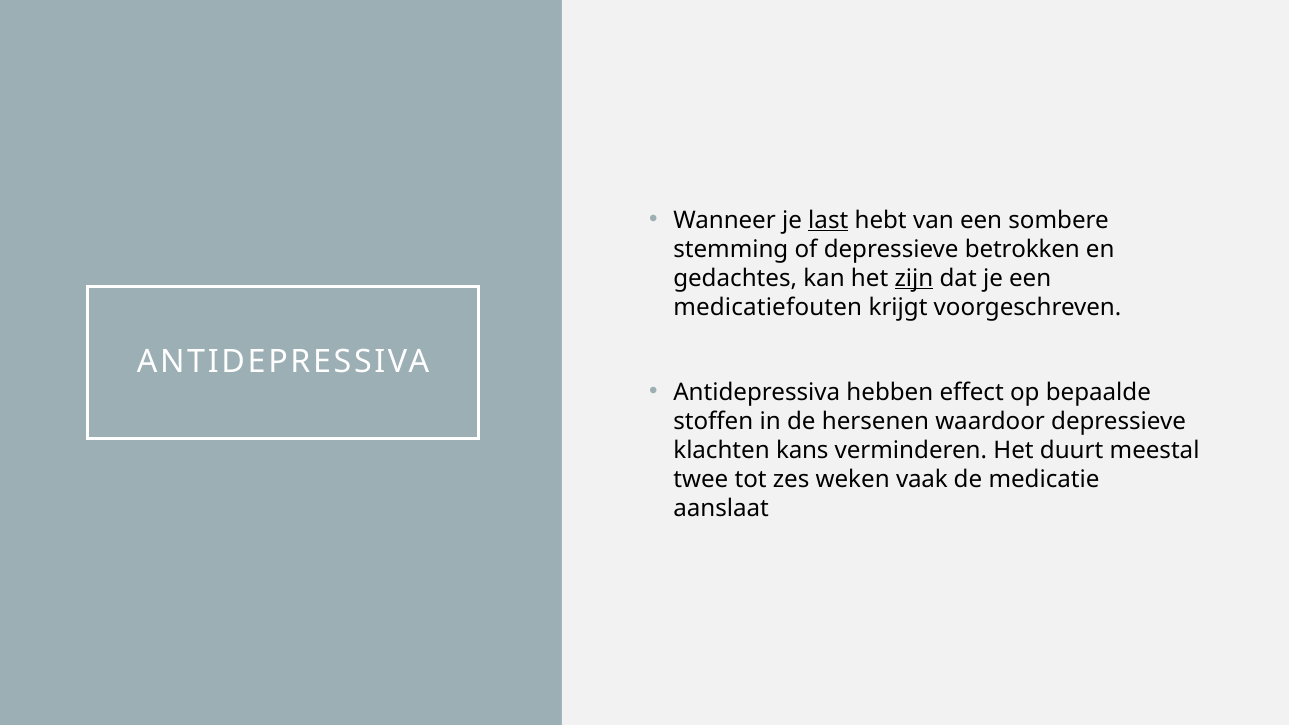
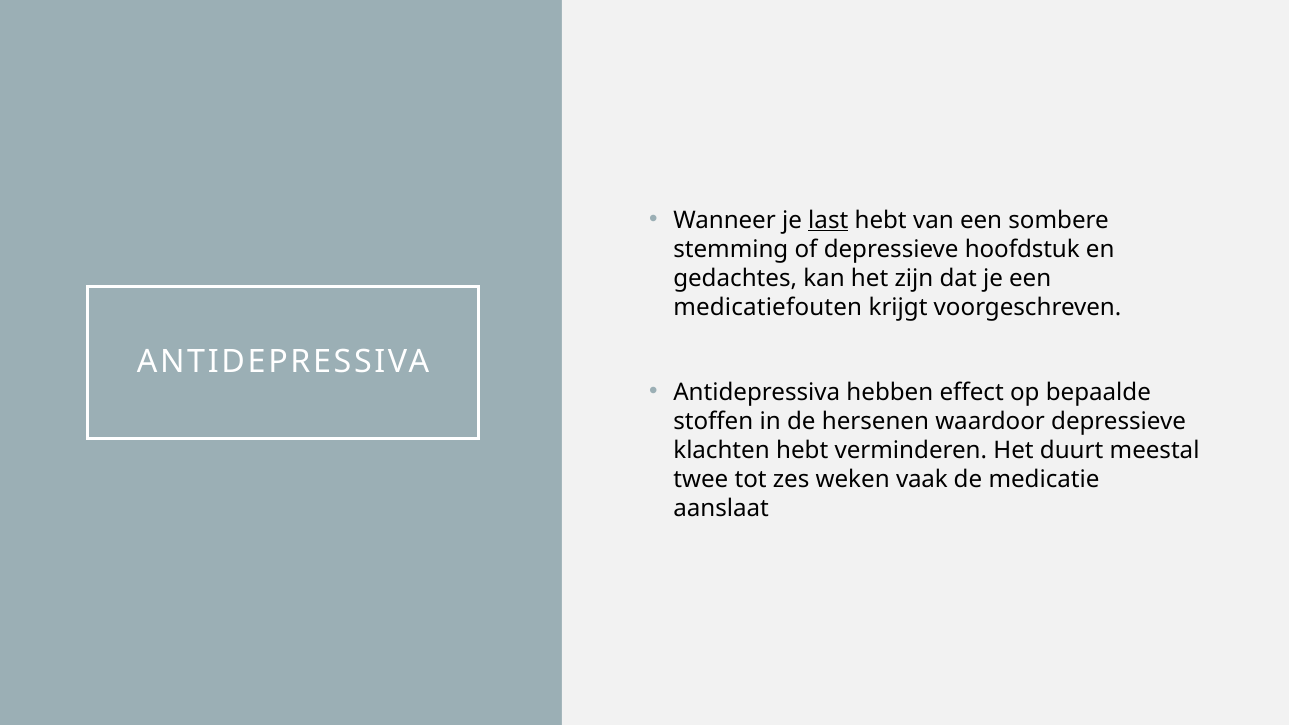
betrokken: betrokken -> hoofdstuk
zijn underline: present -> none
klachten kans: kans -> hebt
